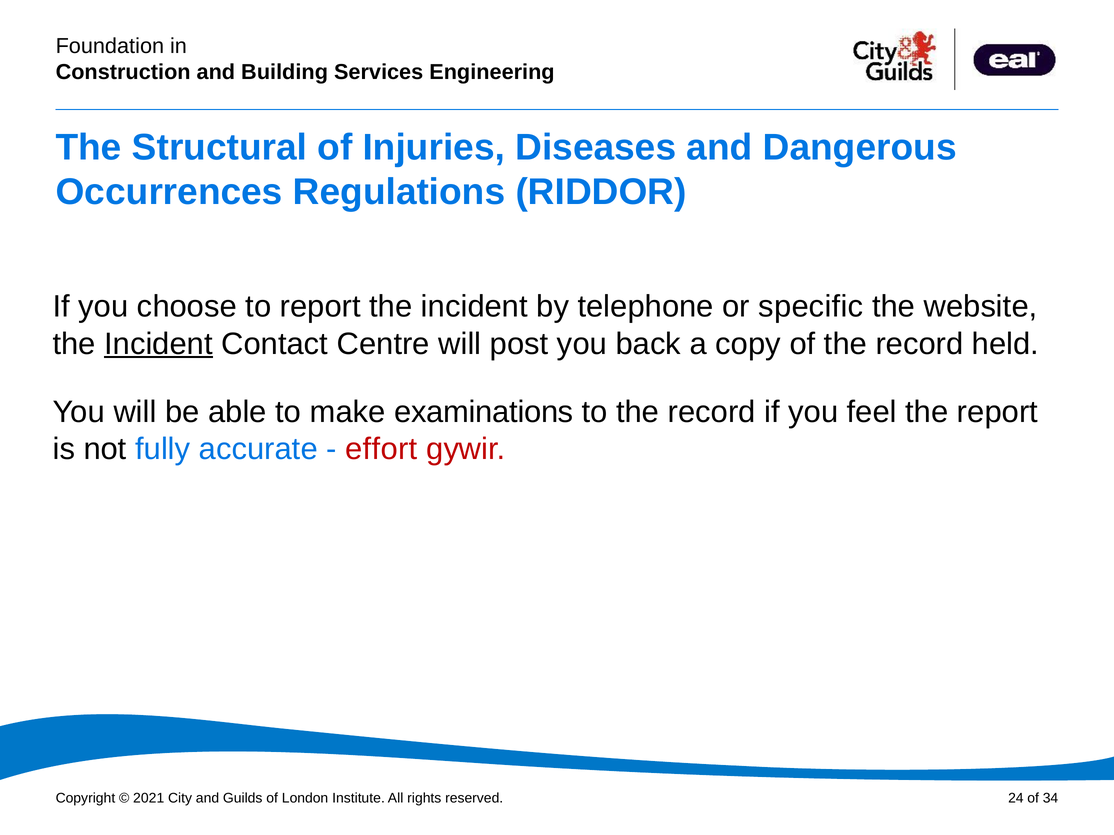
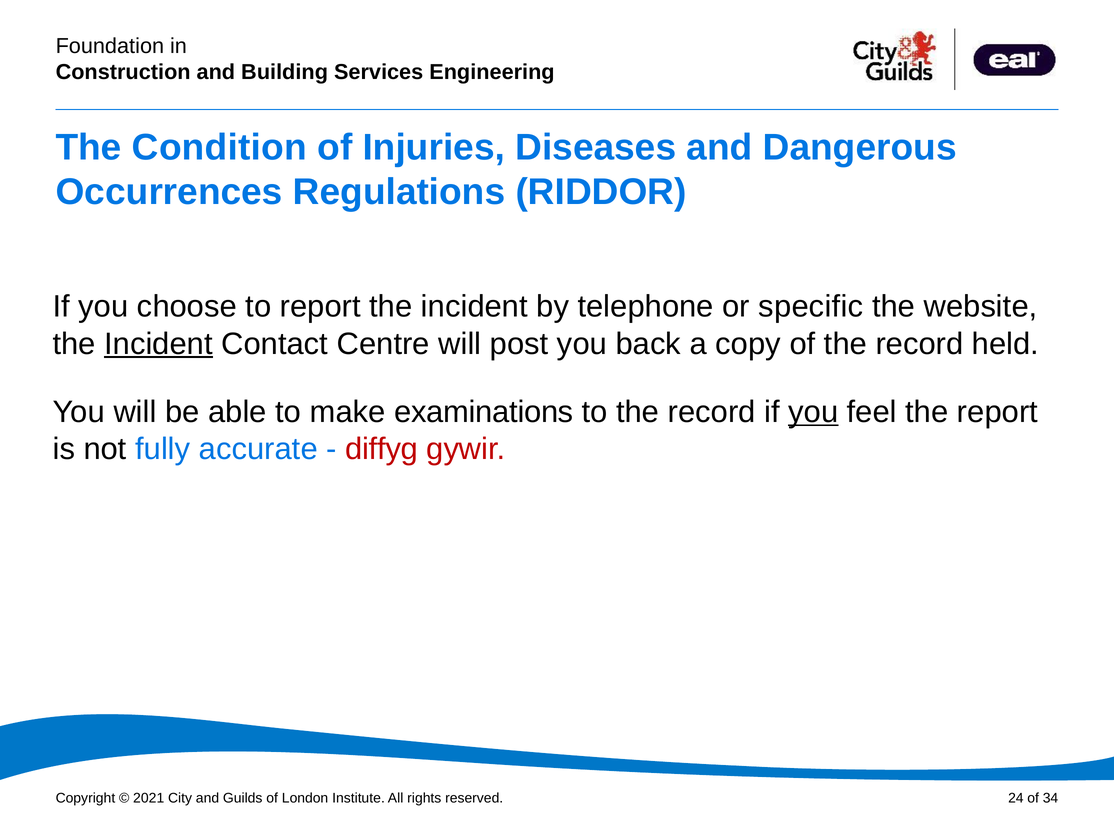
Structural: Structural -> Condition
you at (813, 412) underline: none -> present
effort: effort -> diffyg
